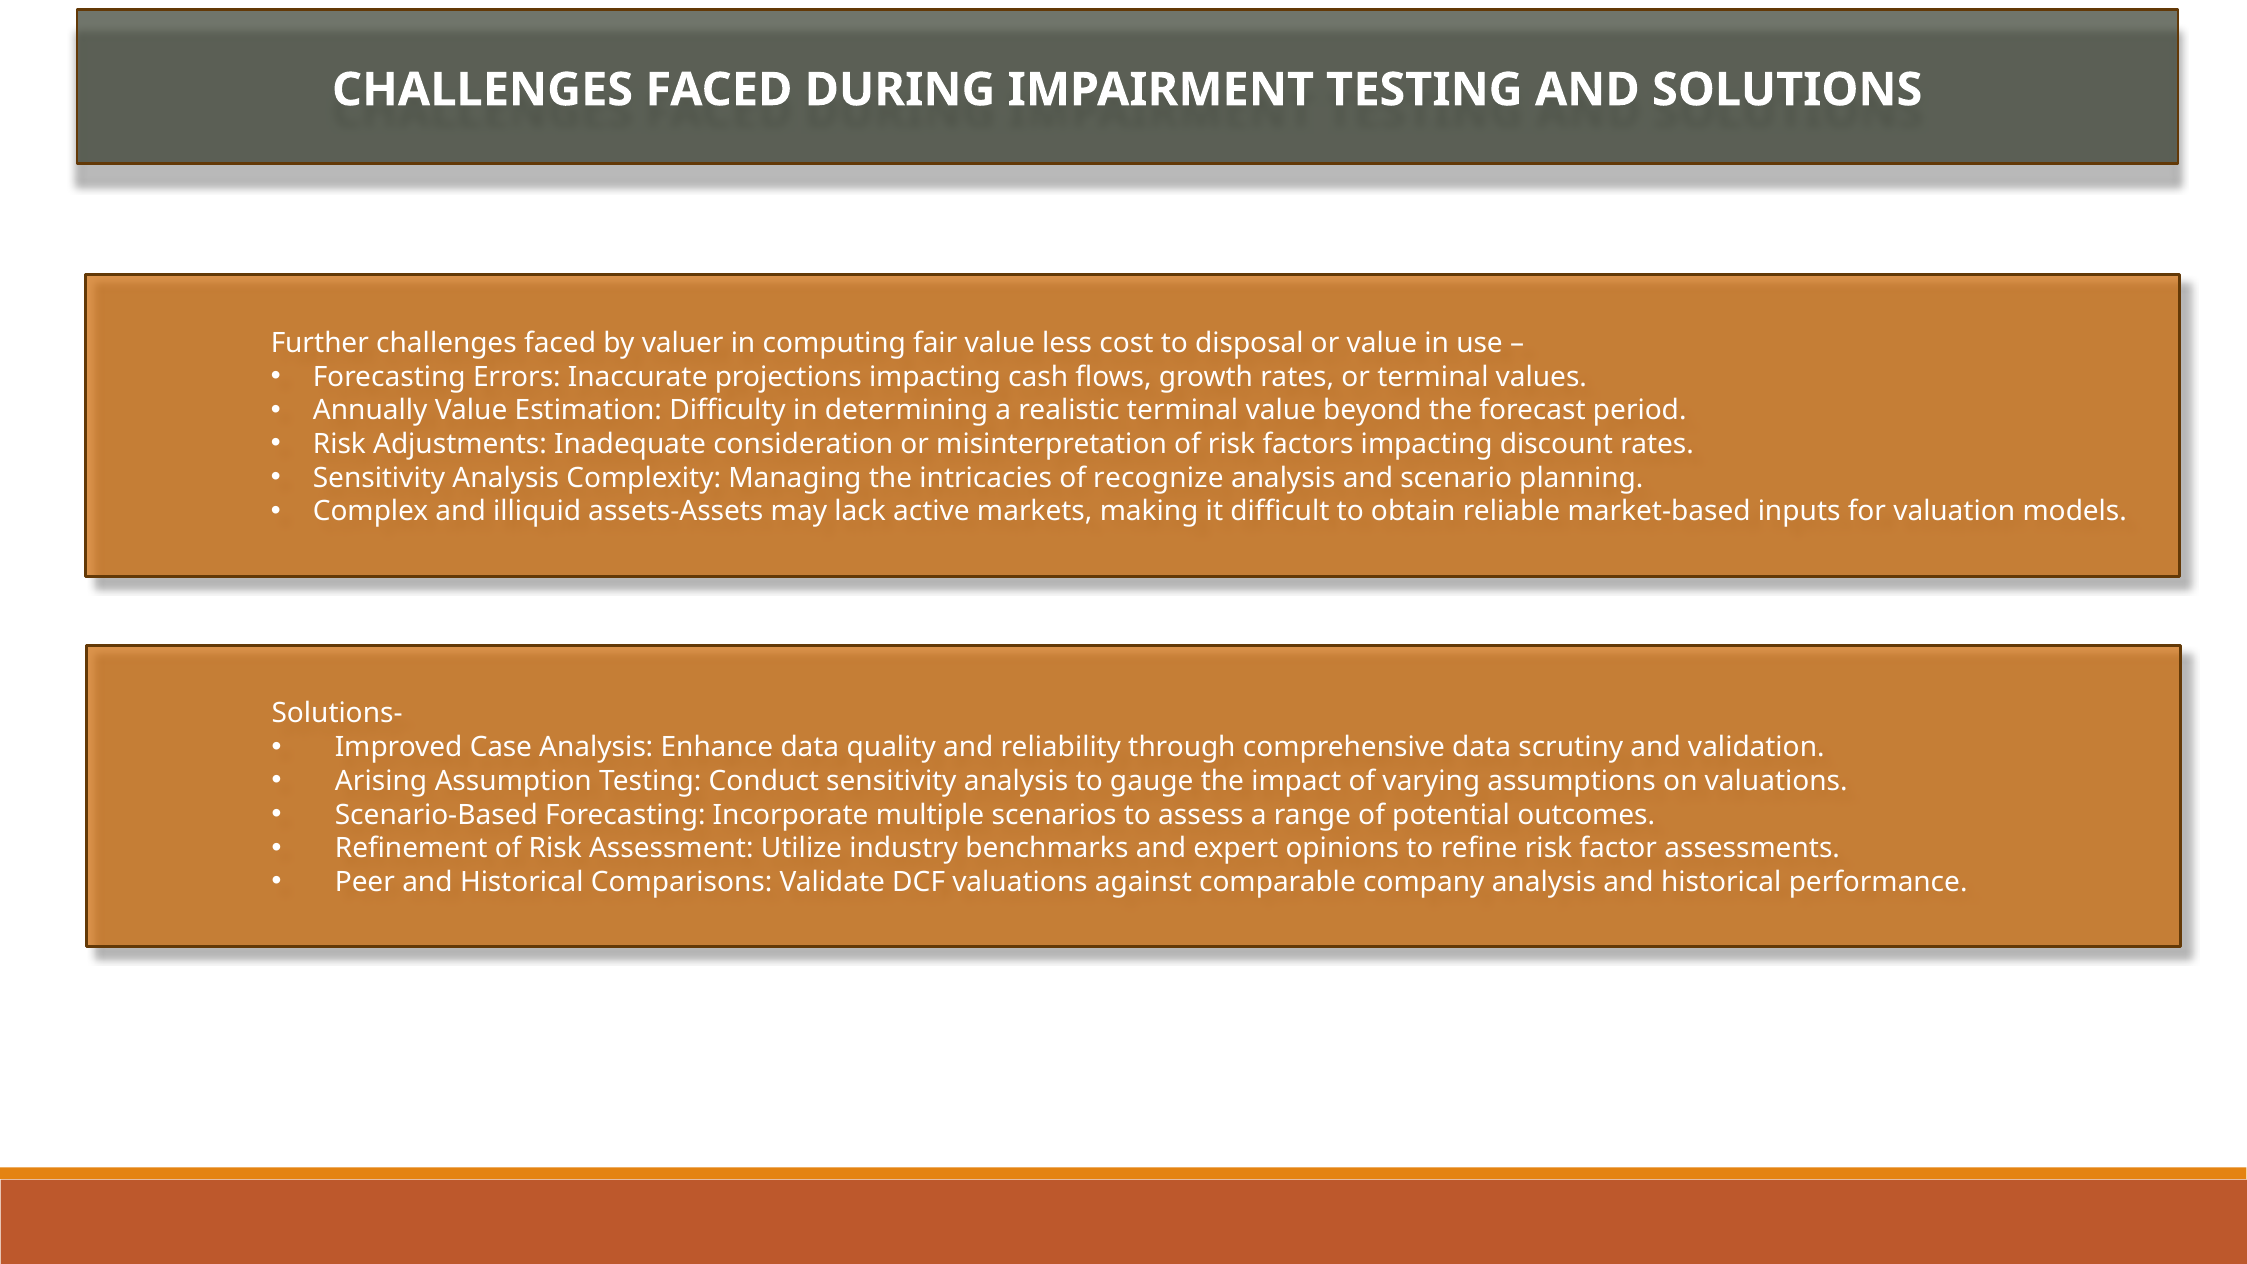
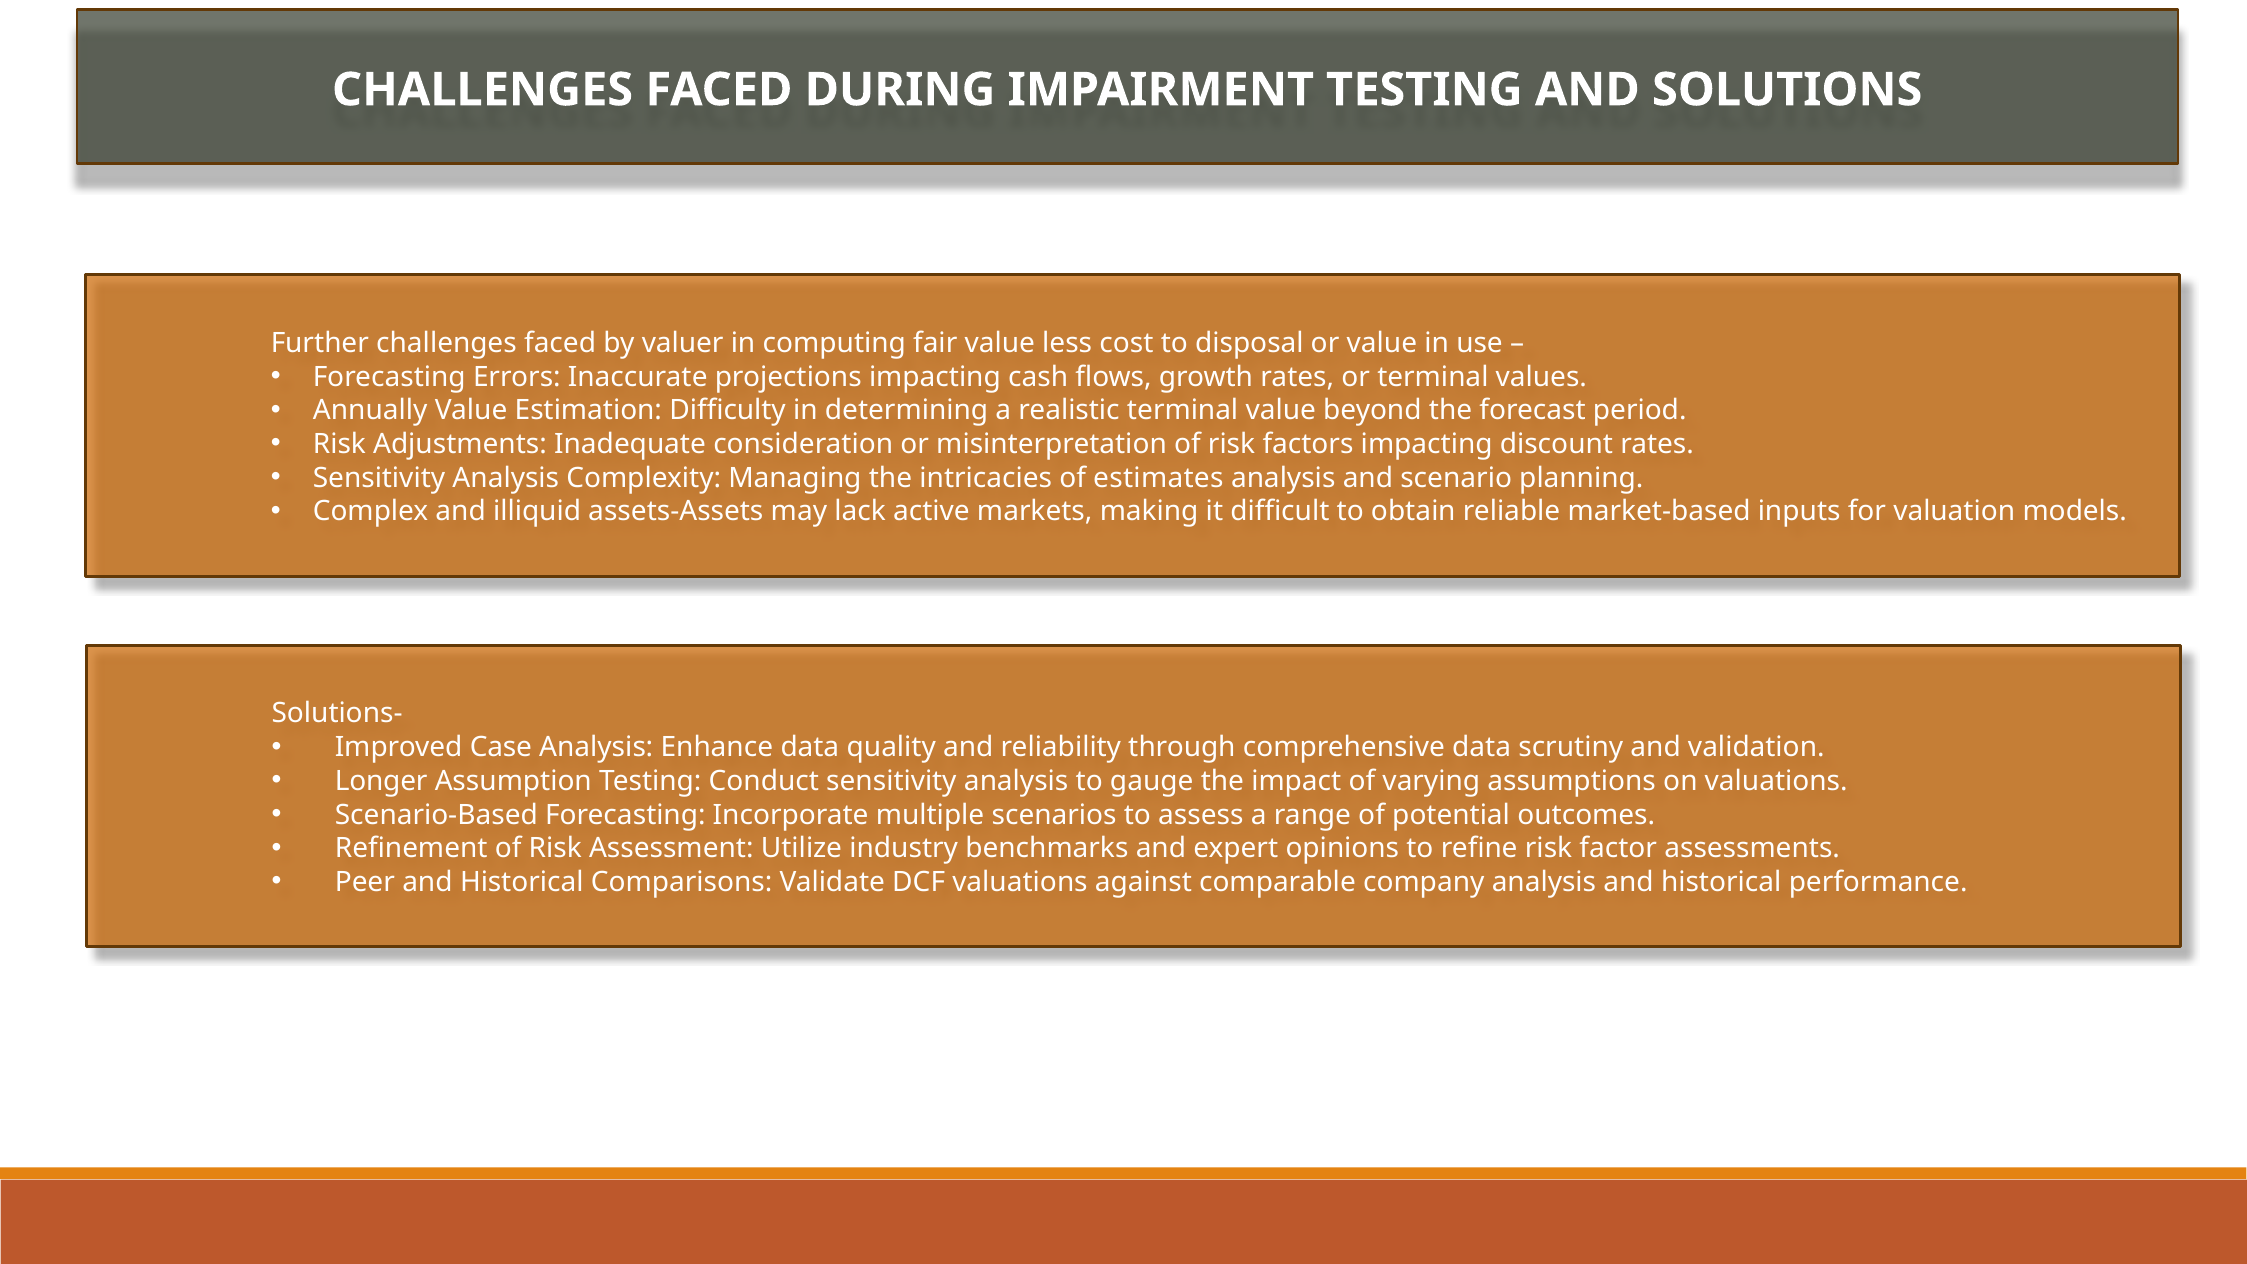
recognize: recognize -> estimates
Arising: Arising -> Longer
